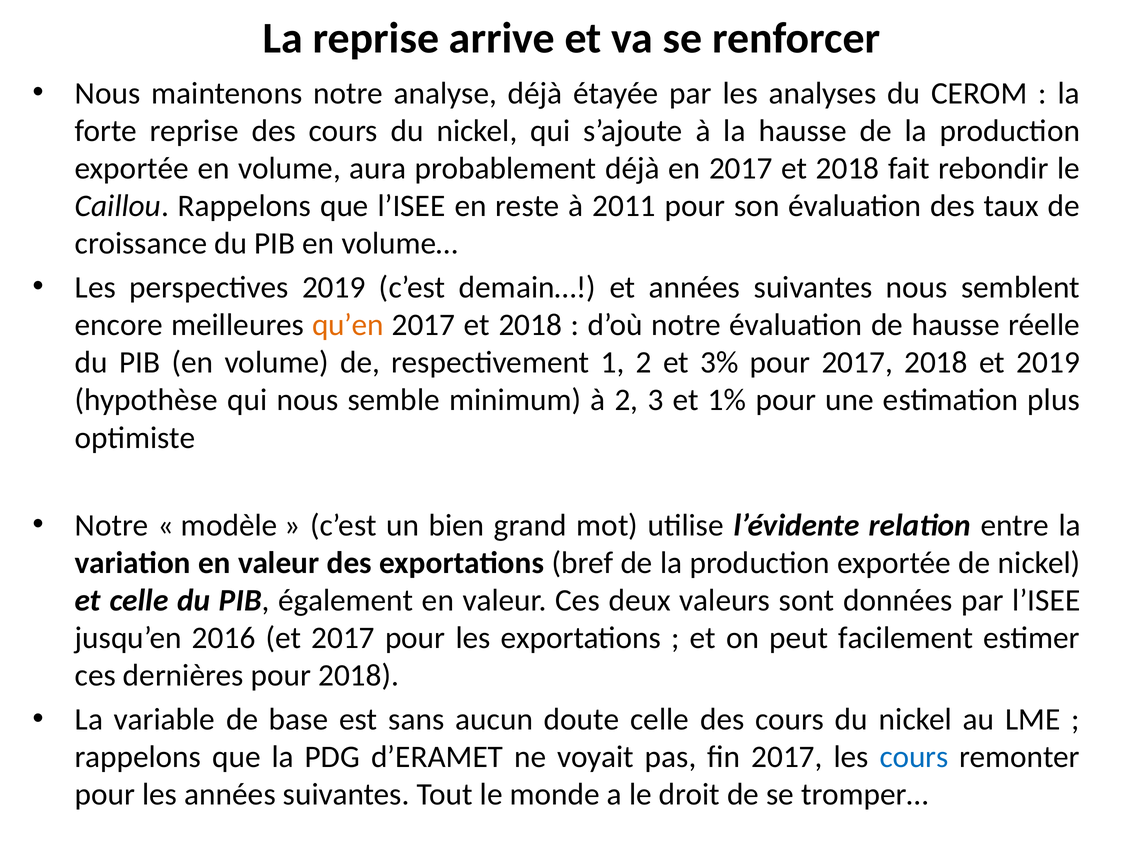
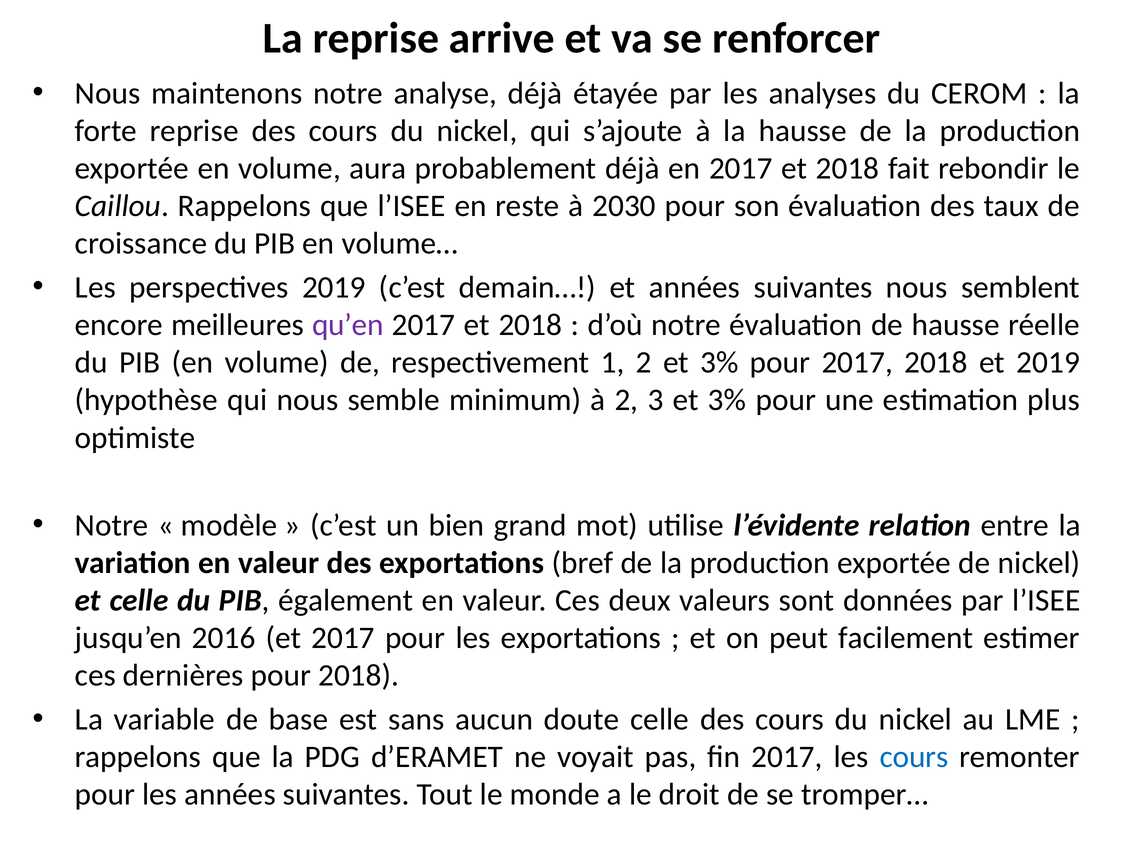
2011: 2011 -> 2030
qu’en colour: orange -> purple
3 et 1%: 1% -> 3%
